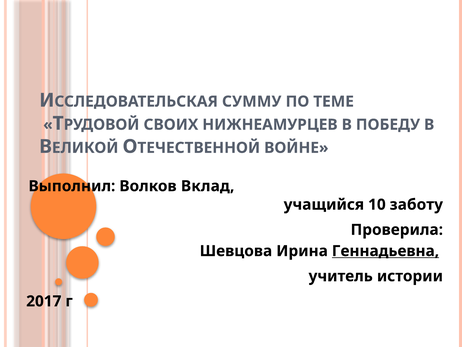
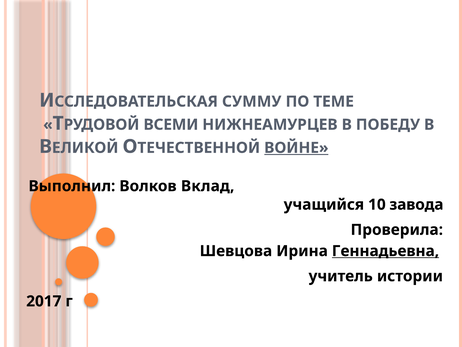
СВОИХ: СВОИХ -> ВСЕМИ
ВОЙНЕ underline: none -> present
заботу: заботу -> завода
